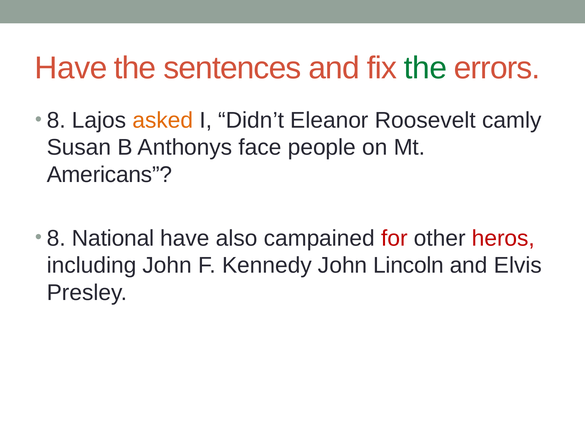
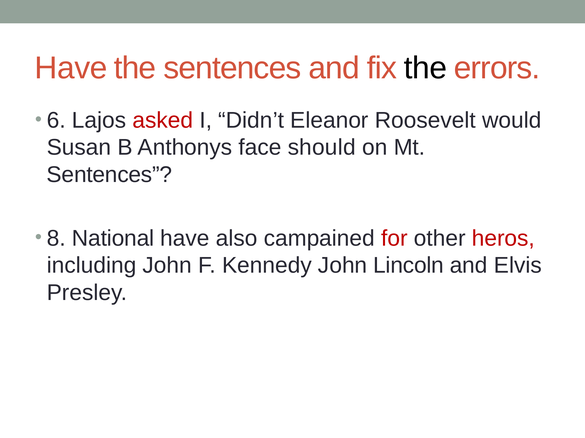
the at (425, 68) colour: green -> black
8 at (56, 121): 8 -> 6
asked colour: orange -> red
camly: camly -> would
people: people -> should
Americans at (109, 175): Americans -> Sentences
